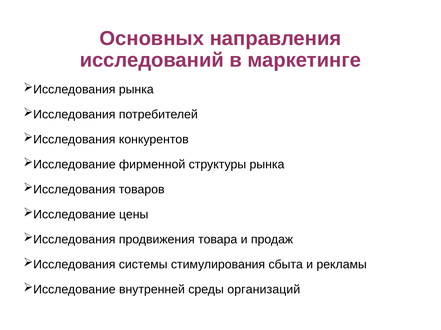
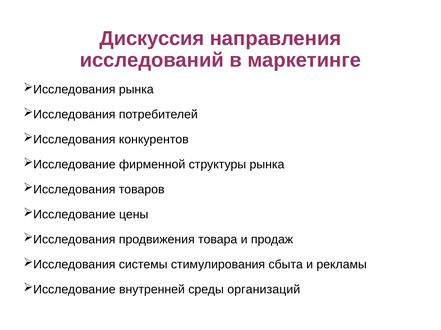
Основных: Основных -> Дискуссия
